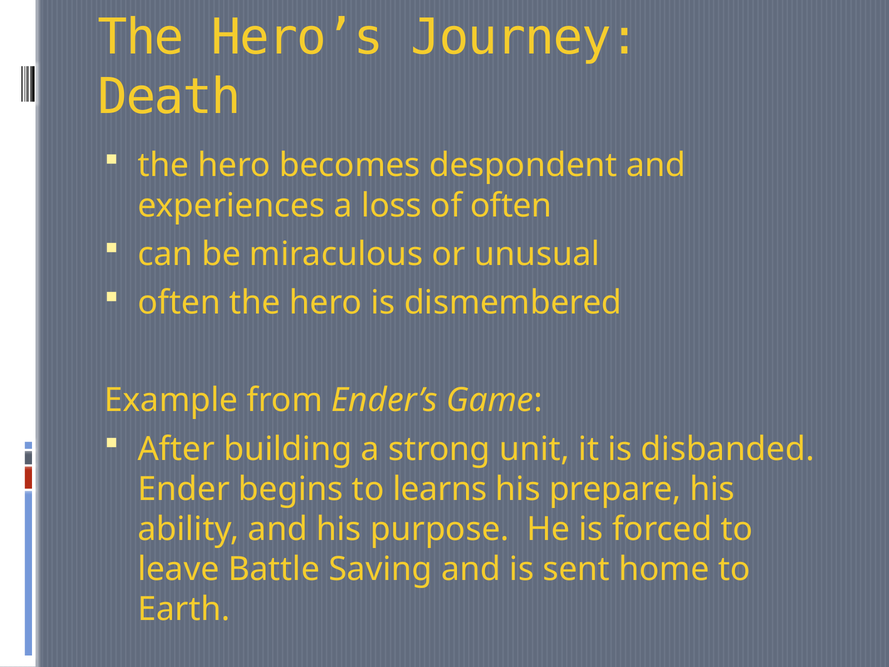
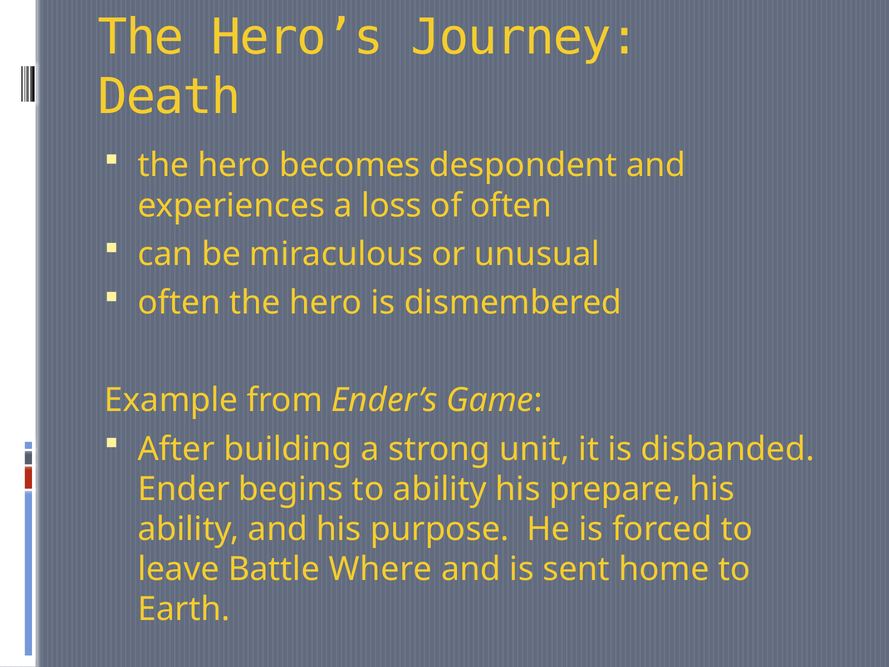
to learns: learns -> ability
Saving: Saving -> Where
